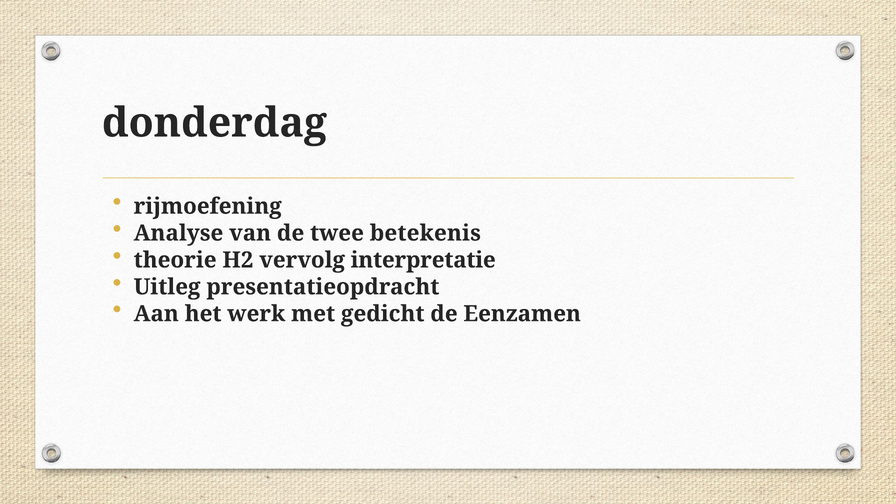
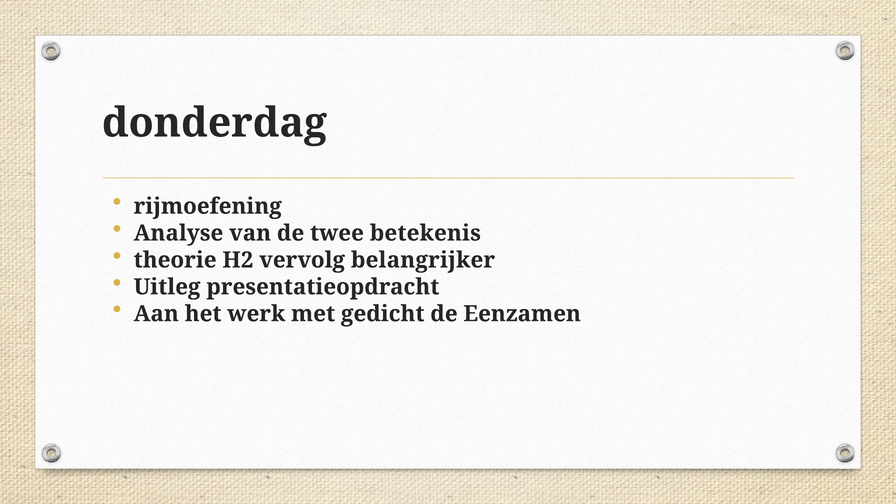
interpretatie: interpretatie -> belangrijker
